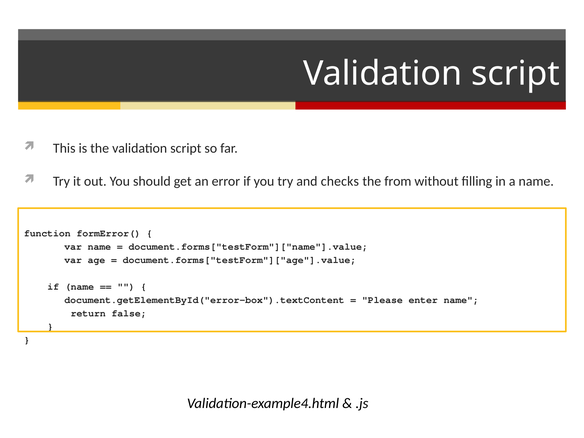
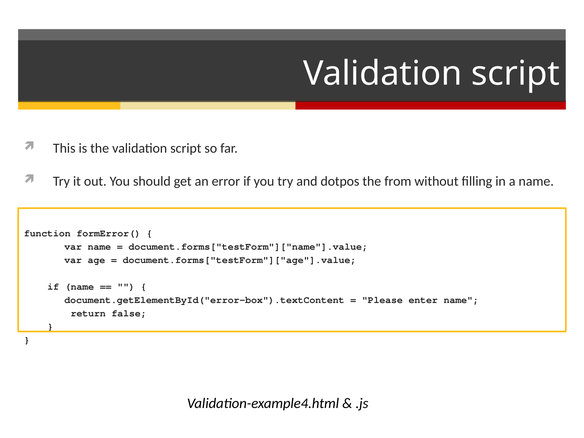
checks: checks -> dotpos
